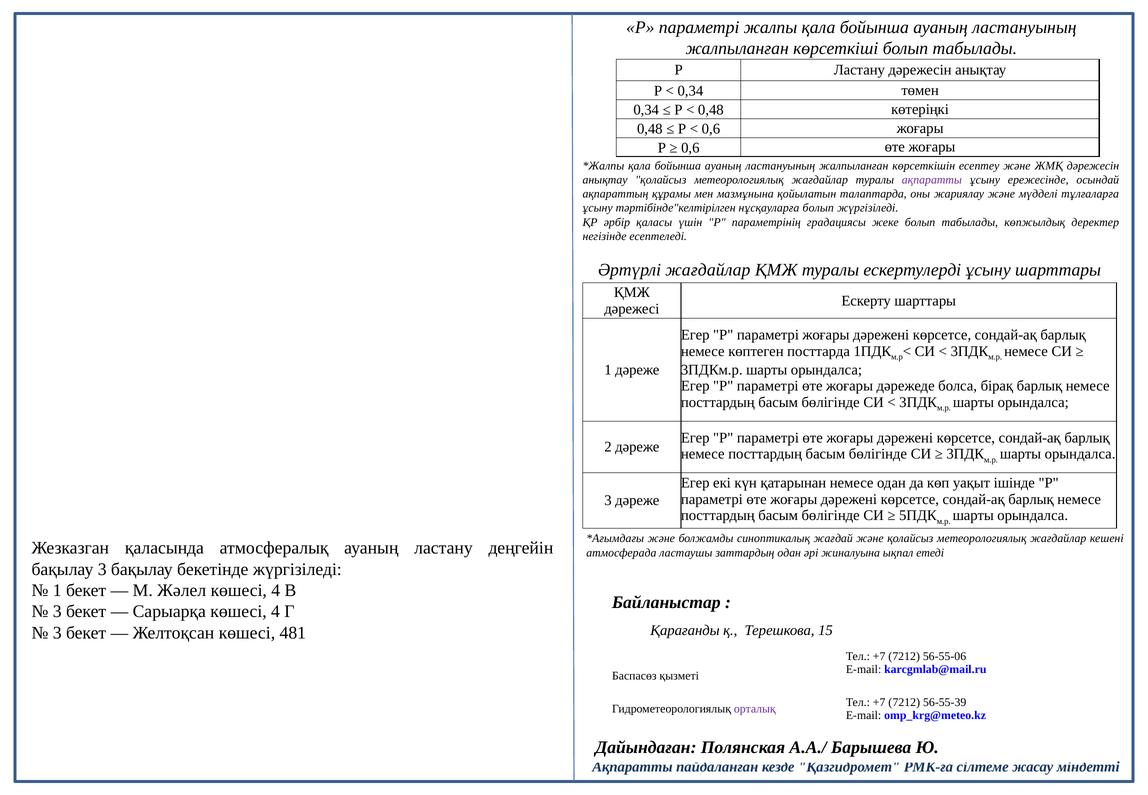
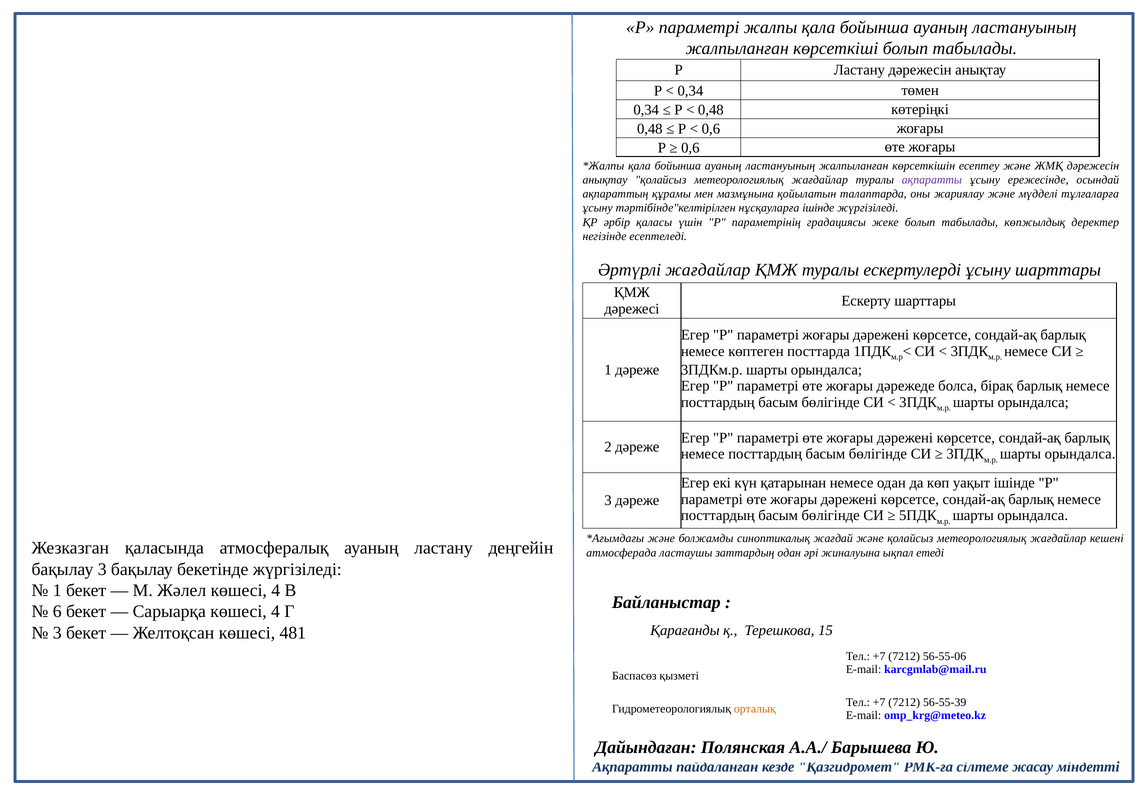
нұсқауларға болып: болып -> ішінде
3 at (57, 611): 3 -> 6
орталық colour: purple -> orange
